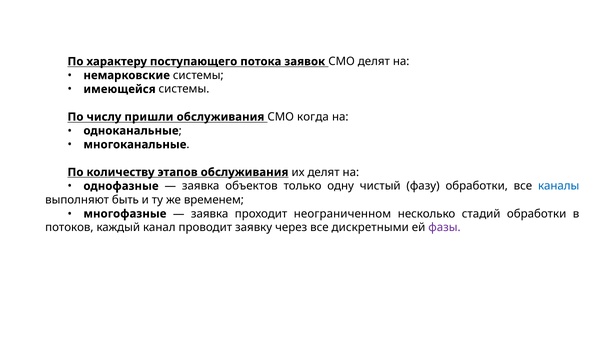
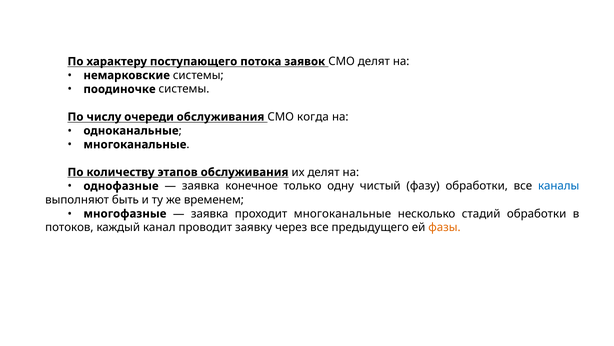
имеющейся: имеющейся -> поодиночке
пришли: пришли -> очереди
объектов: объектов -> конечное
проходит неограниченном: неограниченном -> многоканальные
дискретными: дискретными -> предыдущего
фазы colour: purple -> orange
